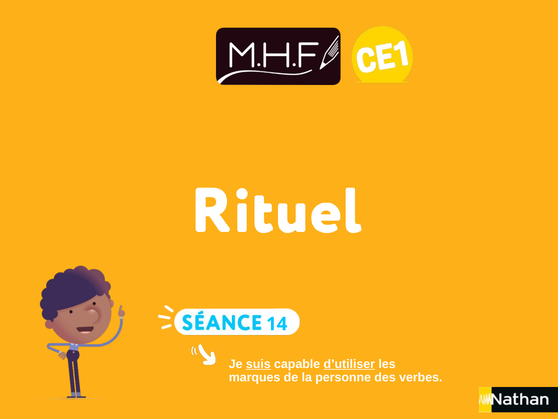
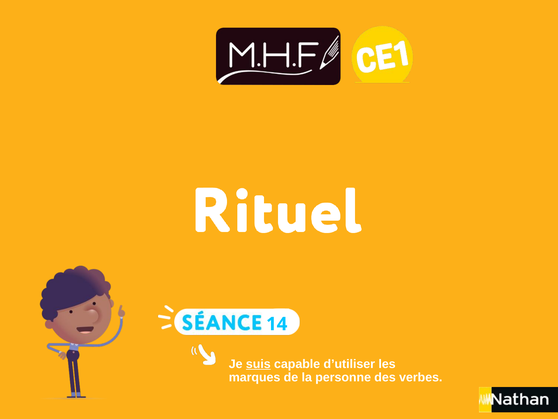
d’utiliser underline: present -> none
